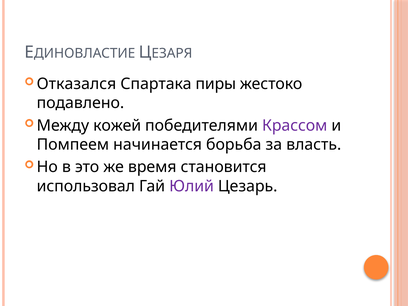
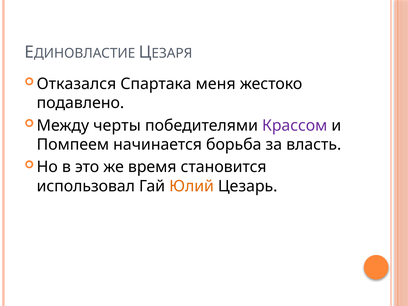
пиры: пиры -> меня
кожей: кожей -> черты
Юлий colour: purple -> orange
